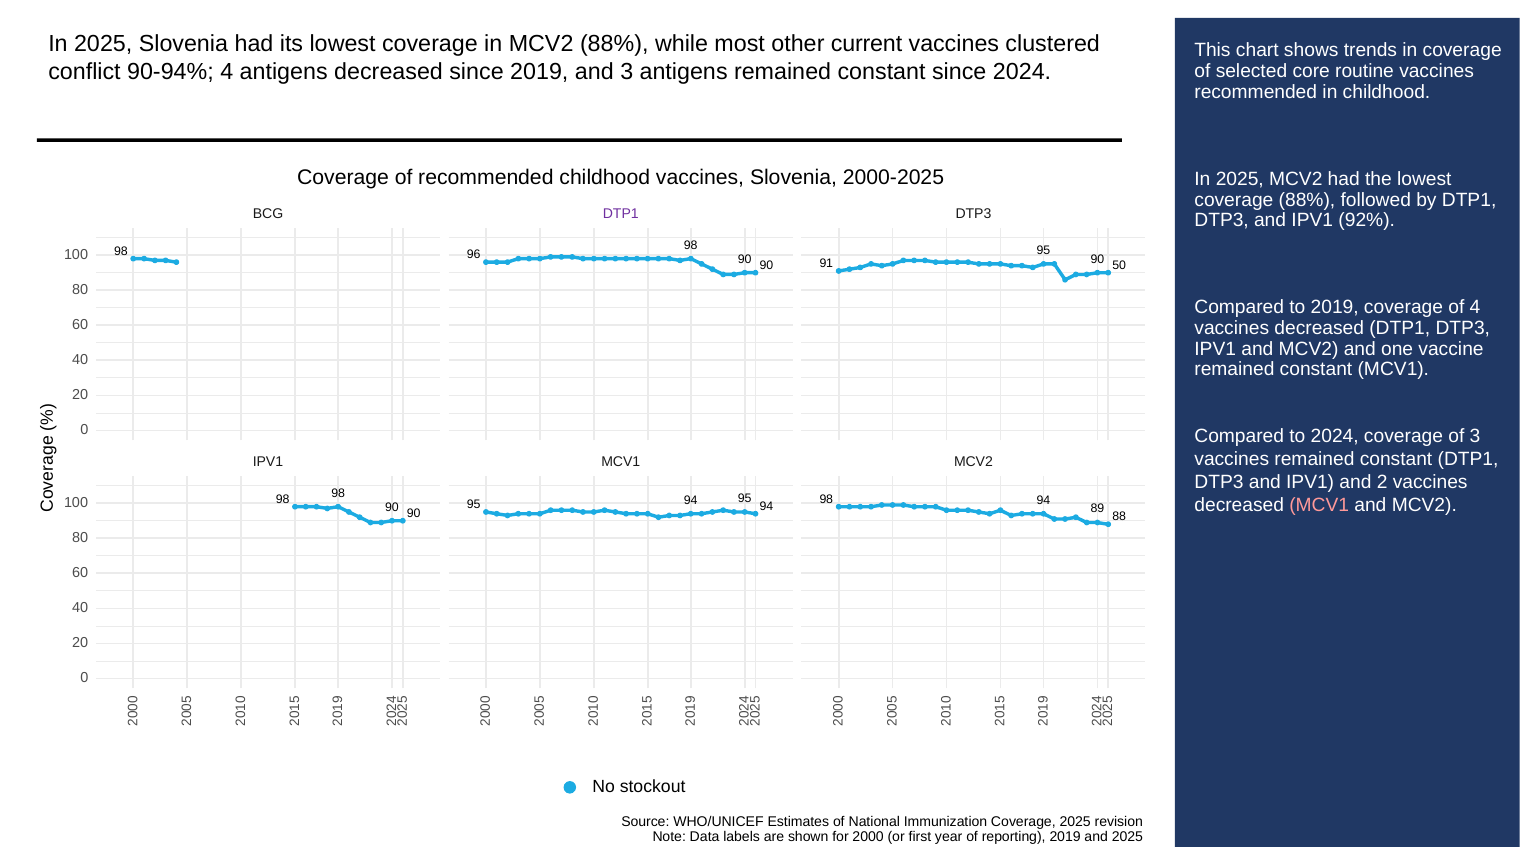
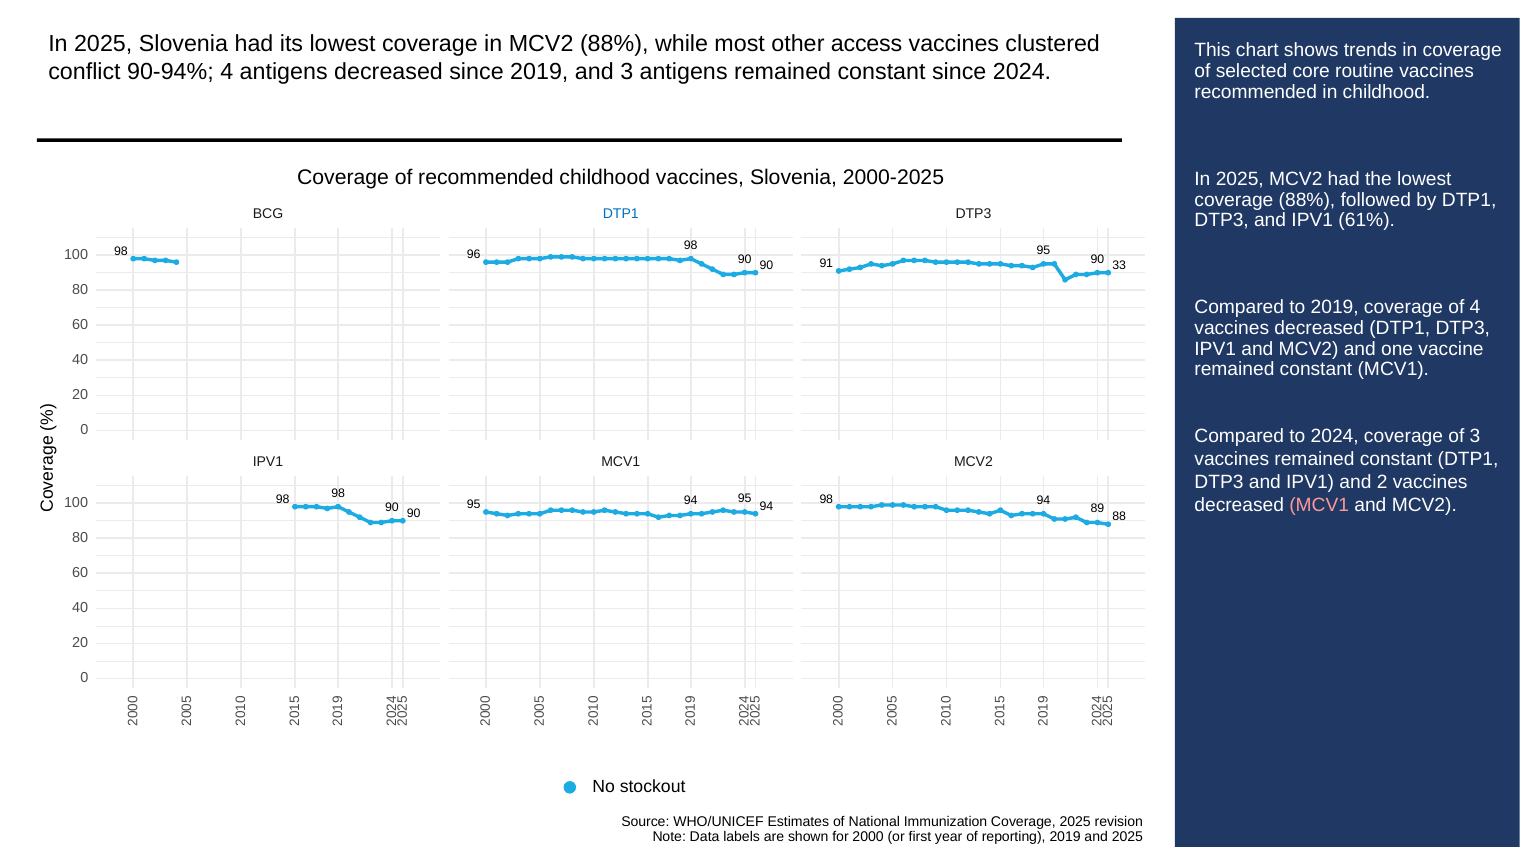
current: current -> access
DTP1 at (621, 214) colour: purple -> blue
92%: 92% -> 61%
50: 50 -> 33
